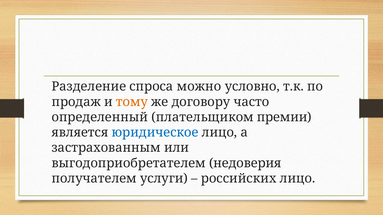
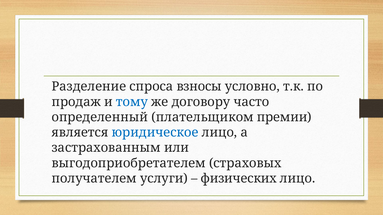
можно: можно -> взносы
тому colour: orange -> blue
недоверия: недоверия -> страховых
российских: российских -> физических
